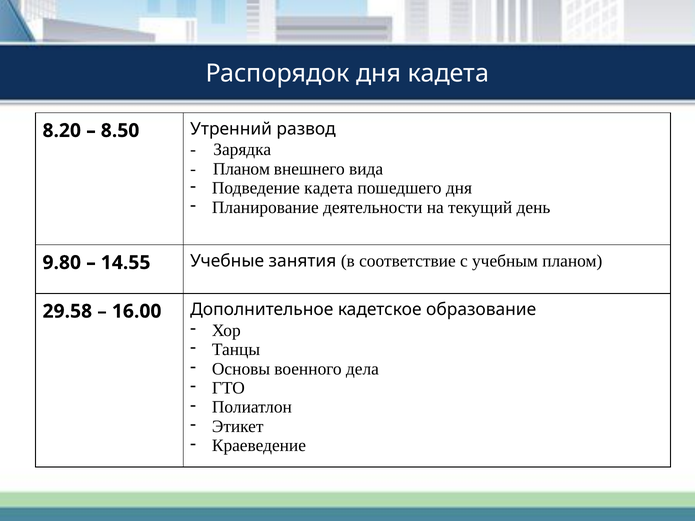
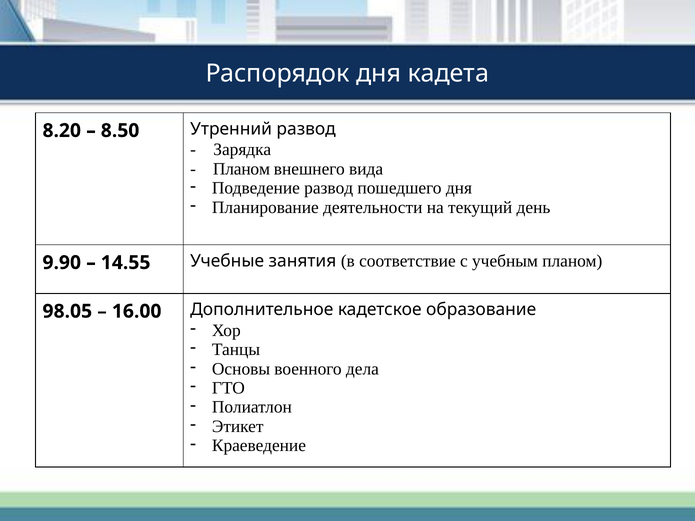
Подведение кадета: кадета -> развод
9.80: 9.80 -> 9.90
29.58: 29.58 -> 98.05
